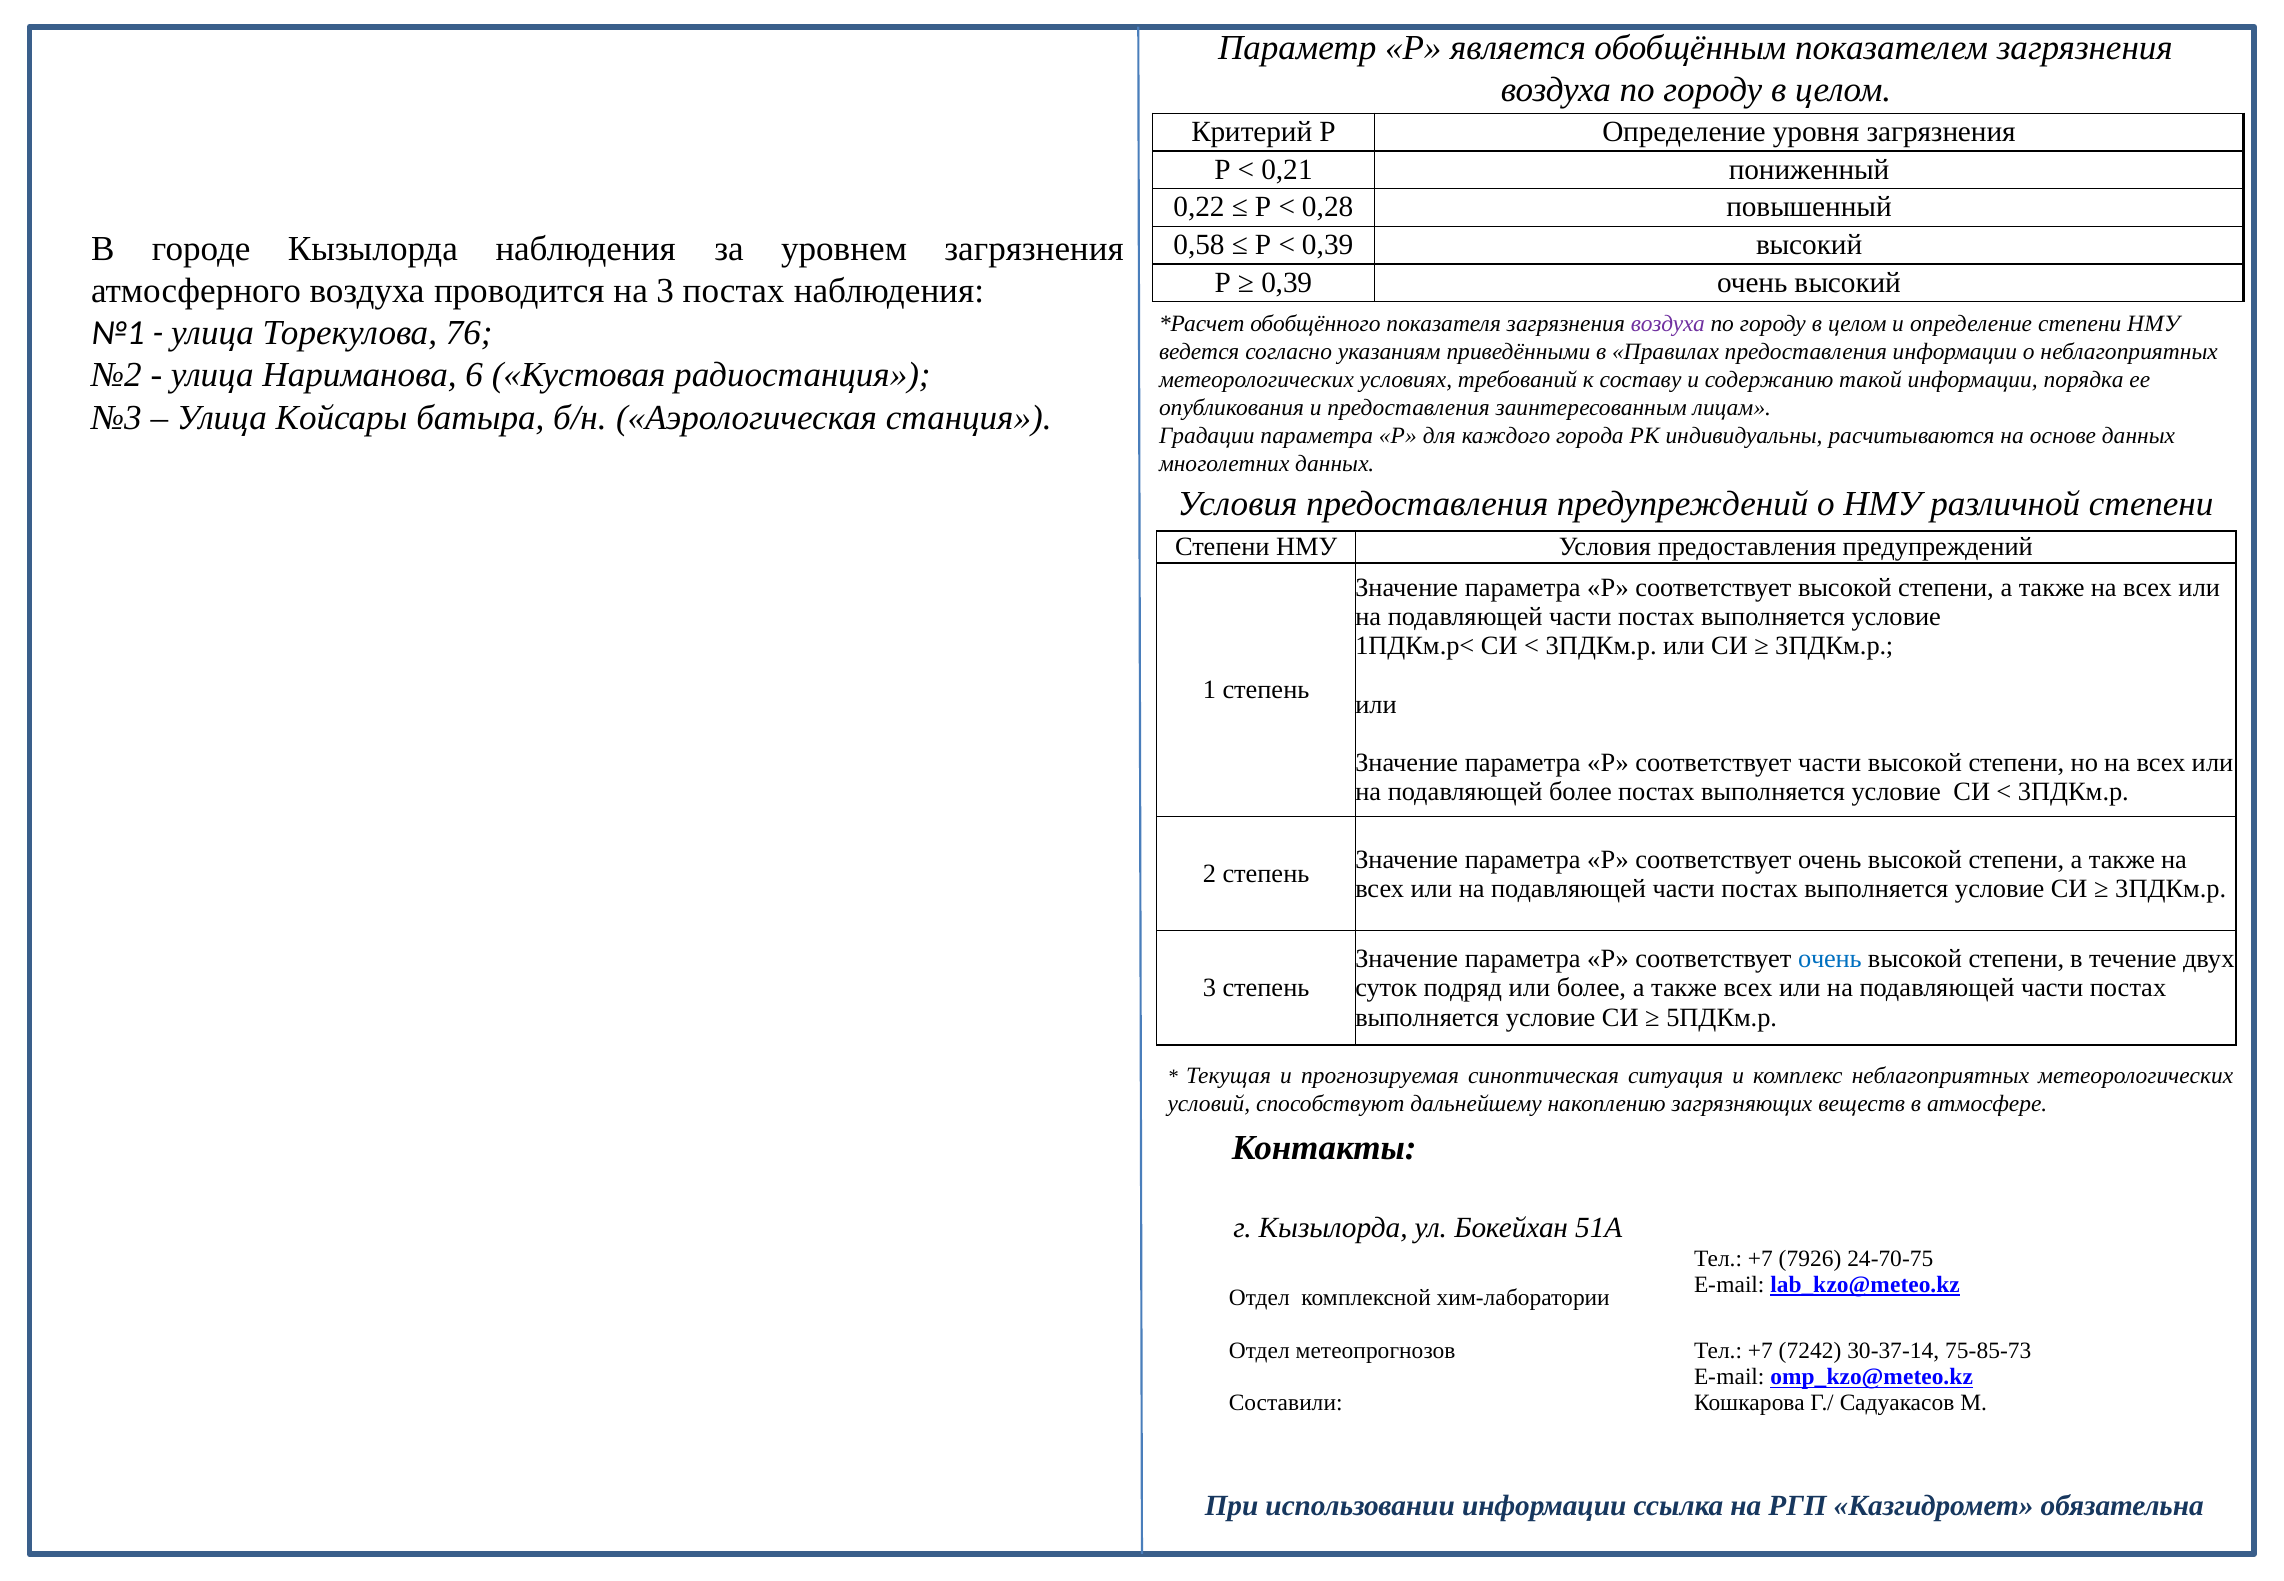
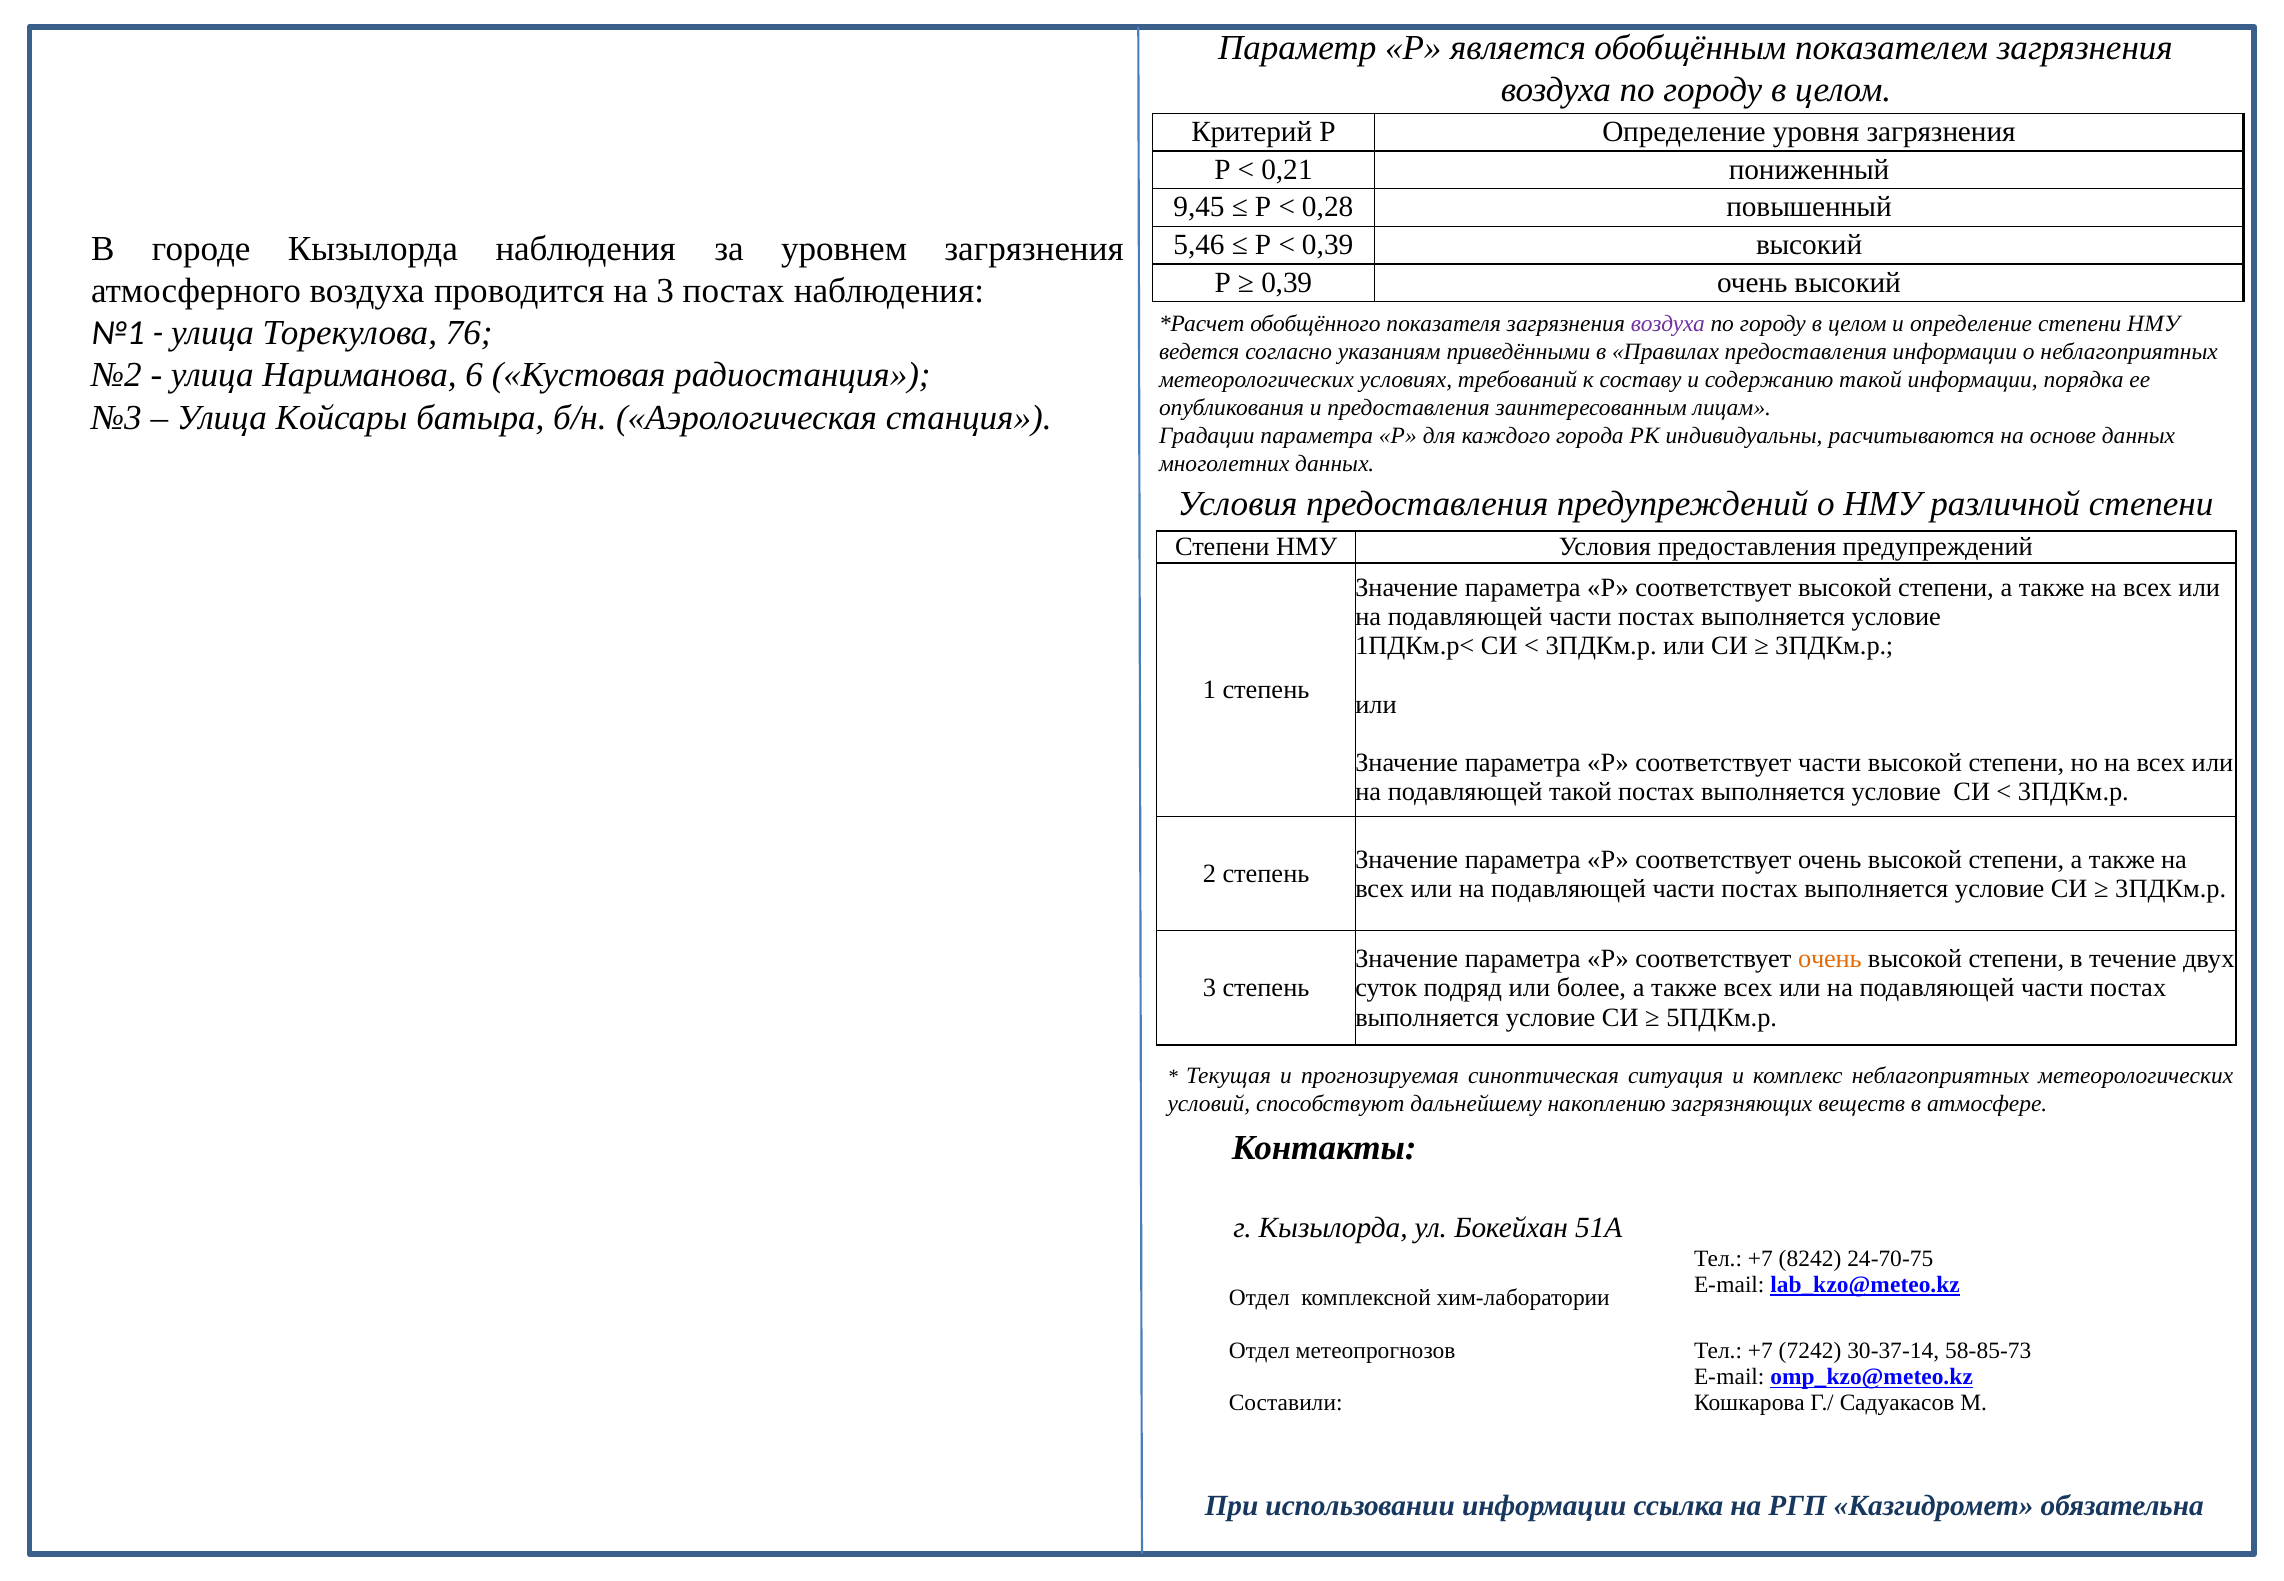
0,22: 0,22 -> 9,45
0,58: 0,58 -> 5,46
подавляющей более: более -> такой
очень at (1830, 959) colour: blue -> orange
7926: 7926 -> 8242
75-85-73: 75-85-73 -> 58-85-73
